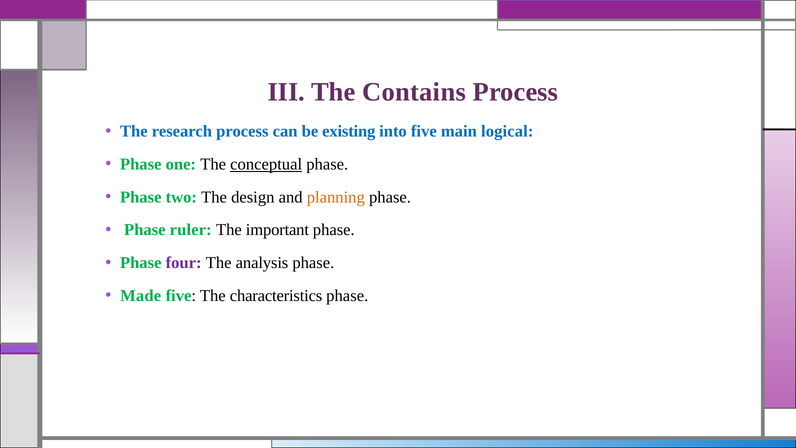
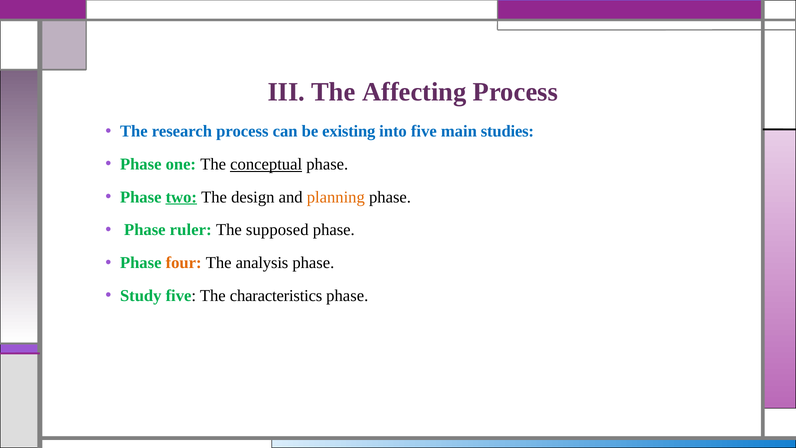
Contains: Contains -> Affecting
logical: logical -> studies
two underline: none -> present
important: important -> supposed
four colour: purple -> orange
Made: Made -> Study
